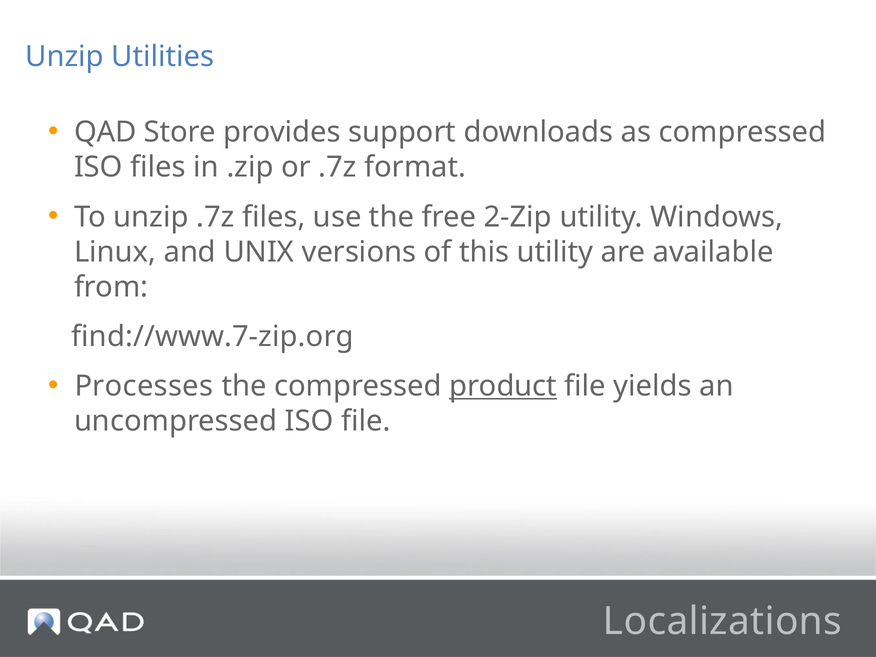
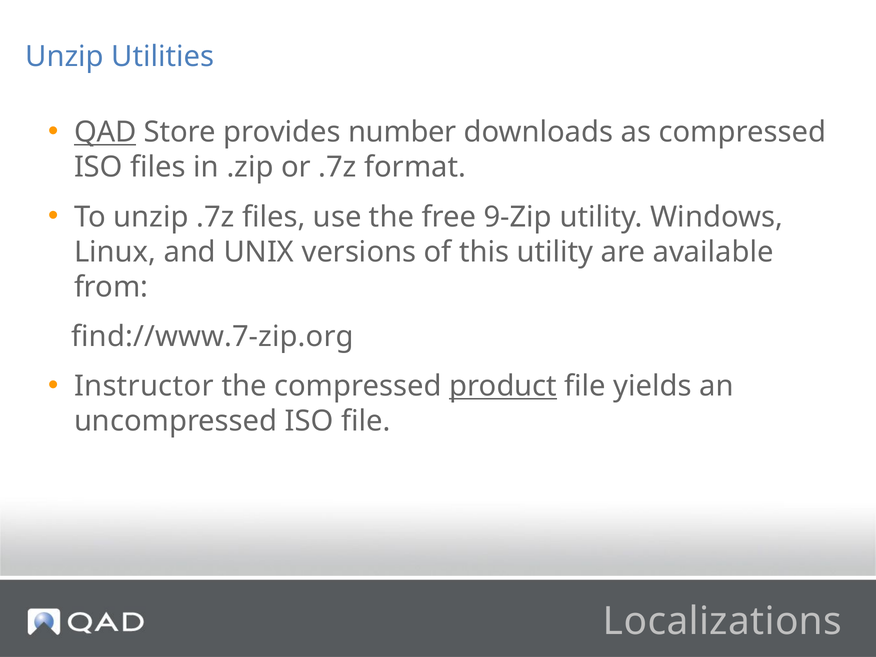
QAD underline: none -> present
support: support -> number
2-Zip: 2-Zip -> 9-Zip
Processes: Processes -> Instructor
